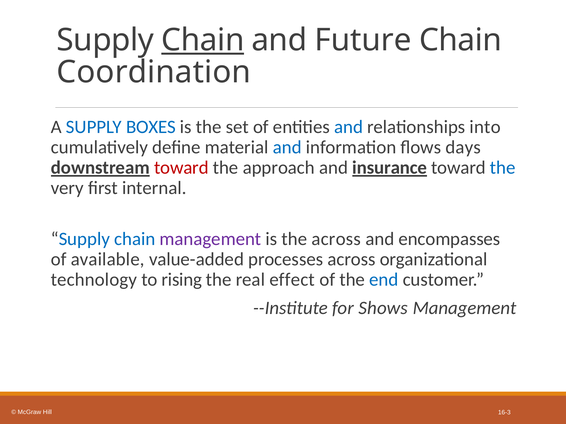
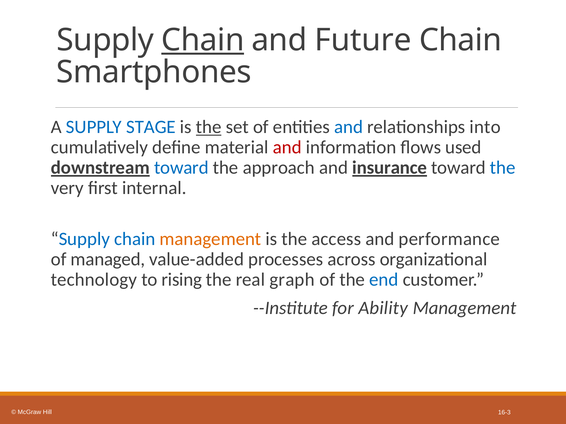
Coordination: Coordination -> Smartphones
BOXES: BOXES -> STAGE
the at (209, 127) underline: none -> present
and at (287, 148) colour: blue -> red
days: days -> used
toward at (181, 168) colour: red -> blue
management at (210, 239) colour: purple -> orange
the across: across -> access
encompasses: encompasses -> performance
available: available -> managed
effect: effect -> graph
Shows: Shows -> Ability
